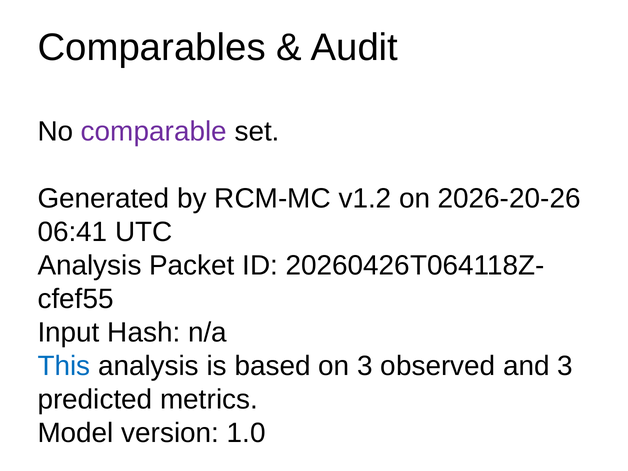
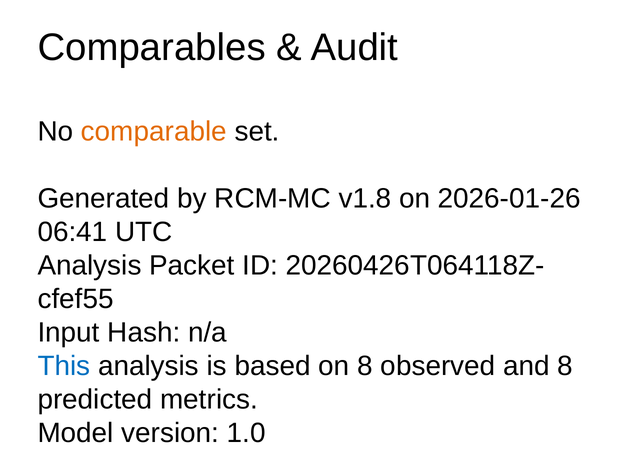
comparable colour: purple -> orange
v1.2: v1.2 -> v1.8
2026-20-26: 2026-20-26 -> 2026-01-26
on 3: 3 -> 8
and 3: 3 -> 8
